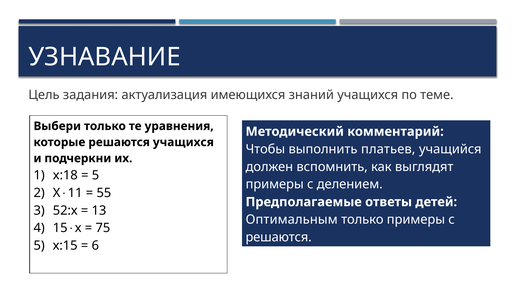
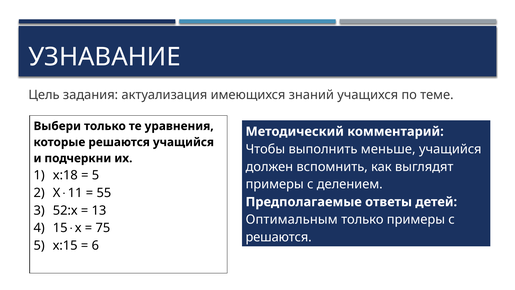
решаются учащихся: учащихся -> учащийся
платьев: платьев -> меньше
